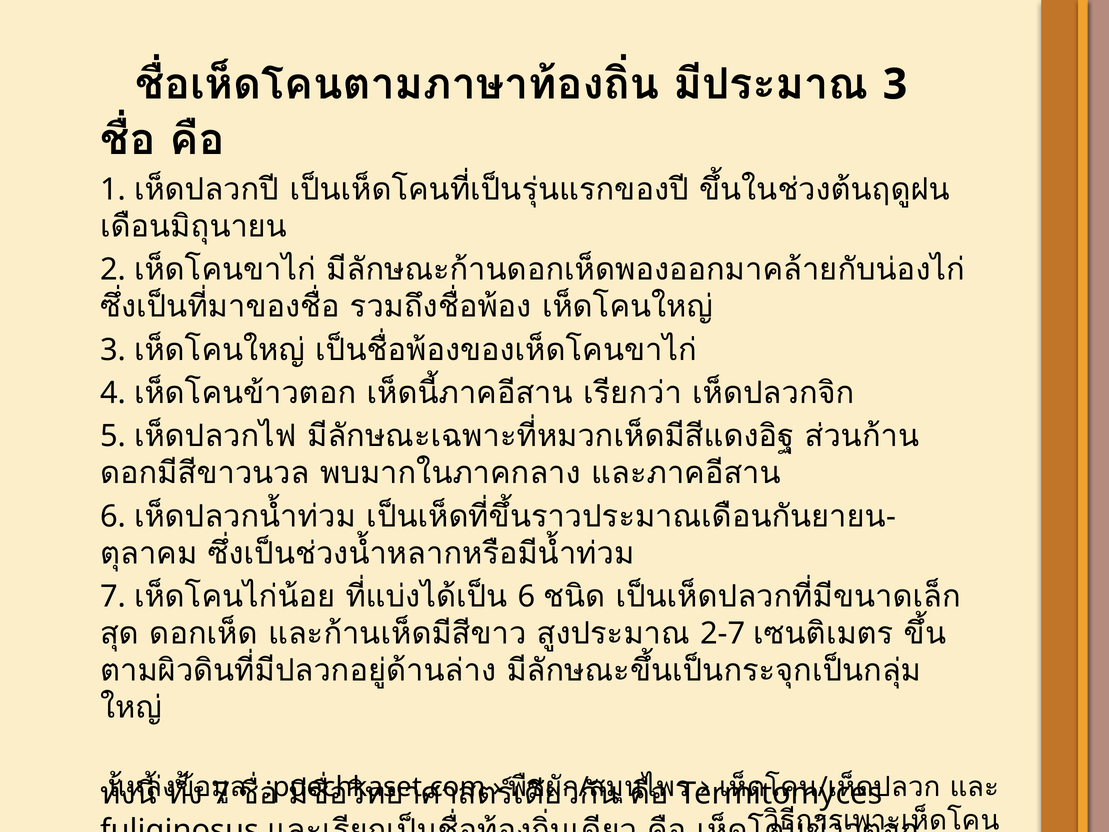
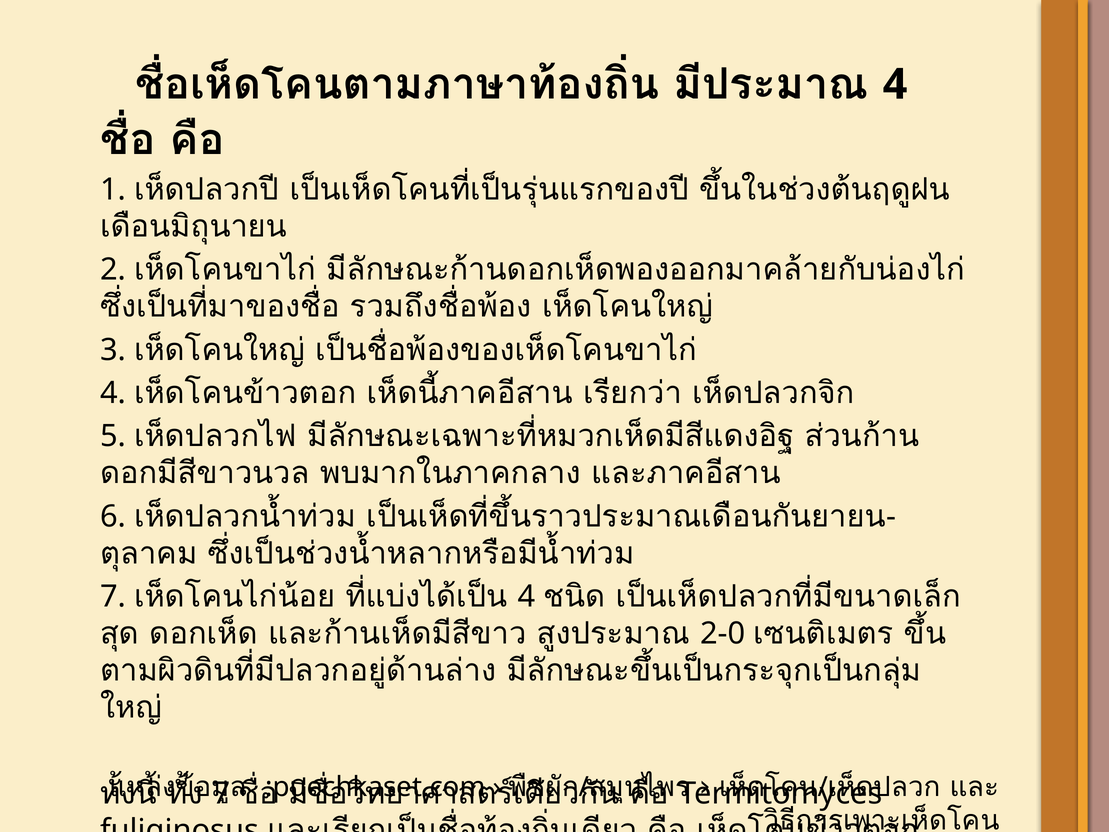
3 at (895, 84): 3 -> 4
6 at (527, 596): 6 -> 4
2-7: 2-7 -> 2-0
